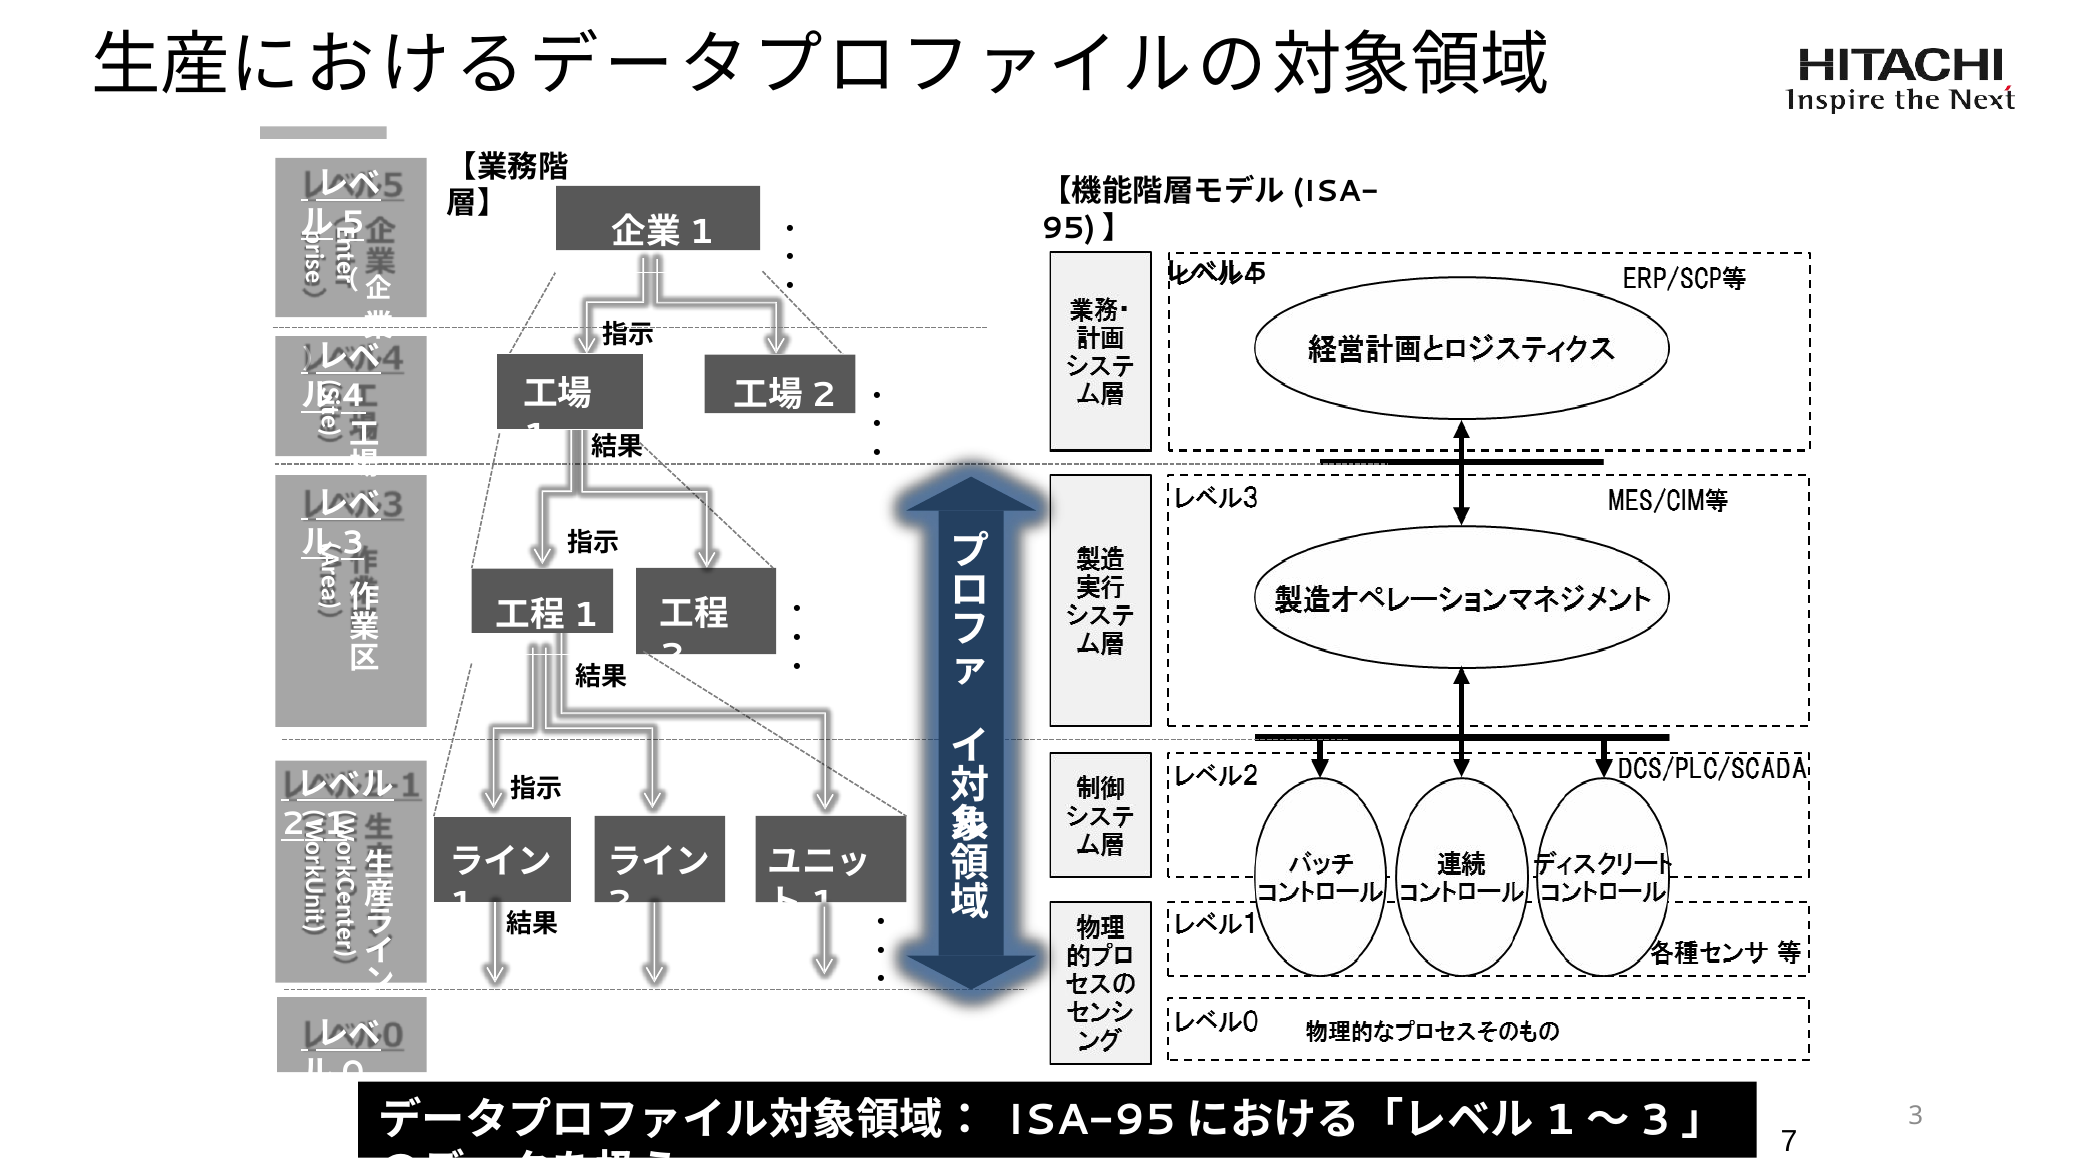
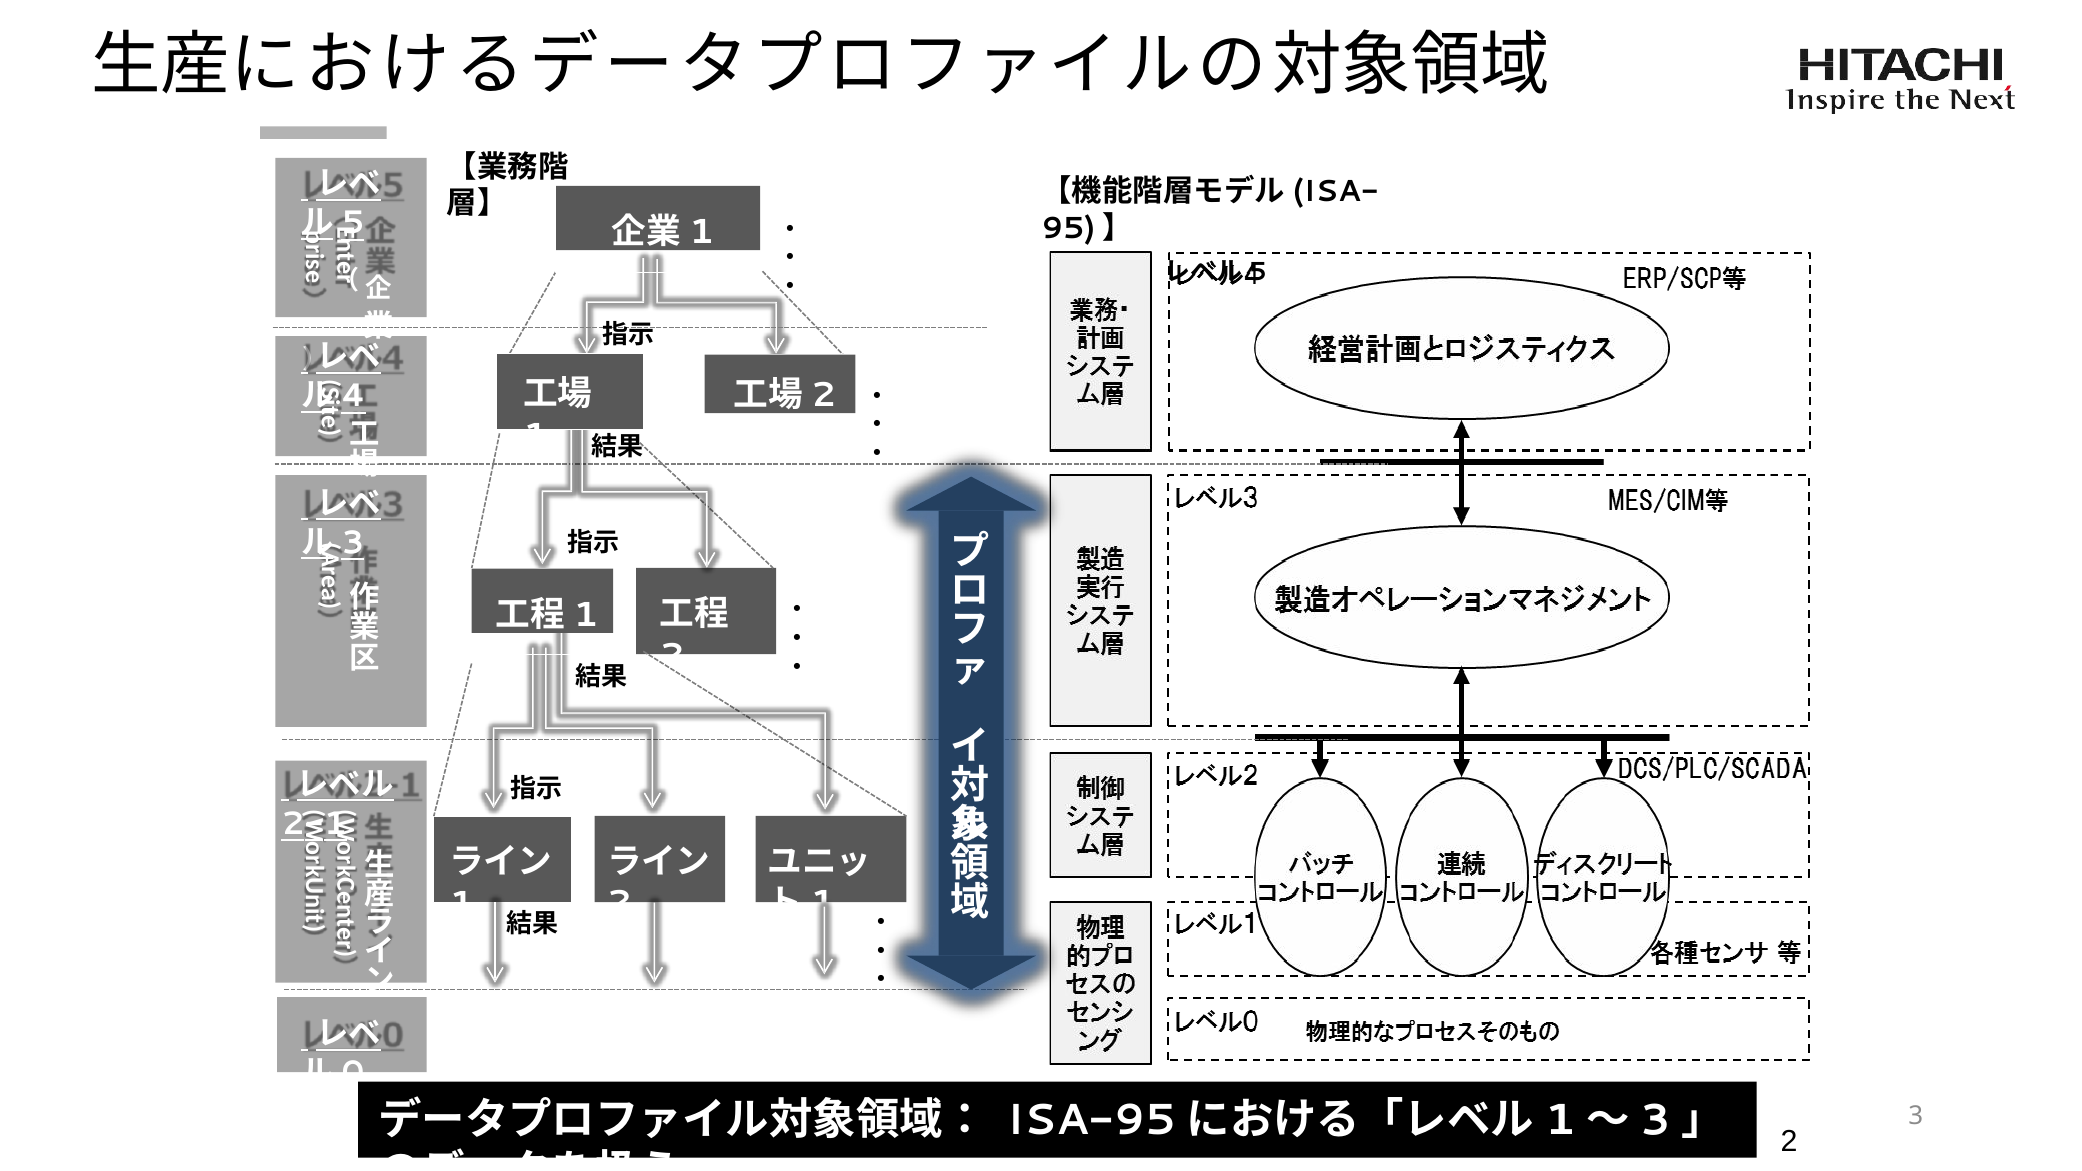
7 at (1789, 1141): 7 -> 2
